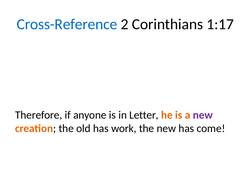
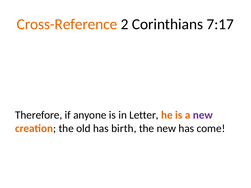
Cross-Reference colour: blue -> orange
1:17: 1:17 -> 7:17
work: work -> birth
